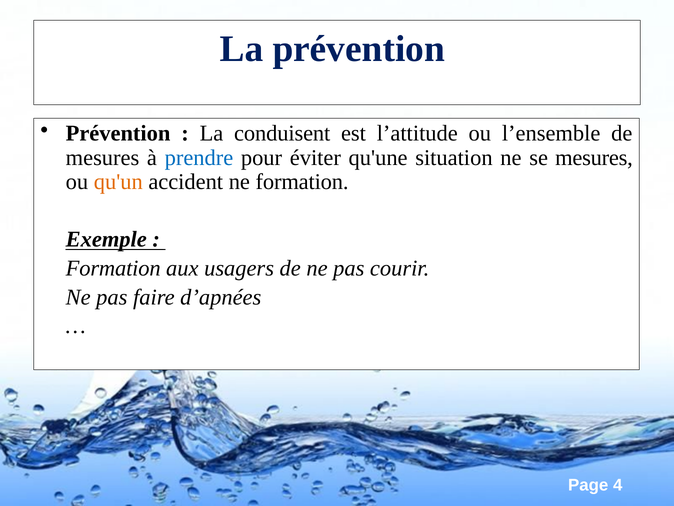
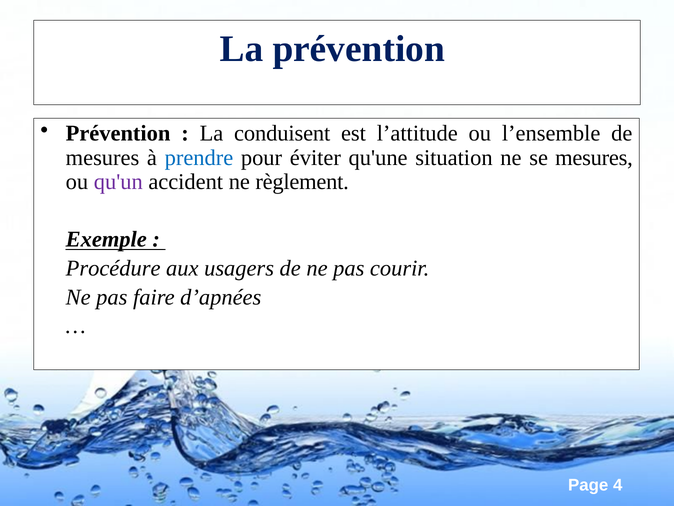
qu'un colour: orange -> purple
ne formation: formation -> règlement
Formation at (113, 268): Formation -> Procédure
